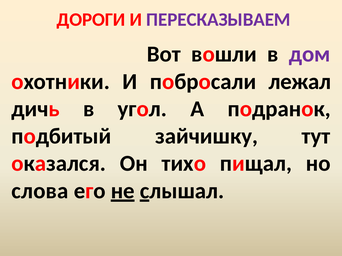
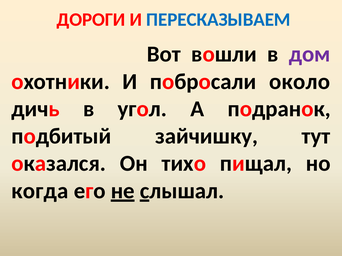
ПЕРЕСКАЗЫВАЕМ colour: purple -> blue
лежал: лежал -> около
слова: слова -> когда
